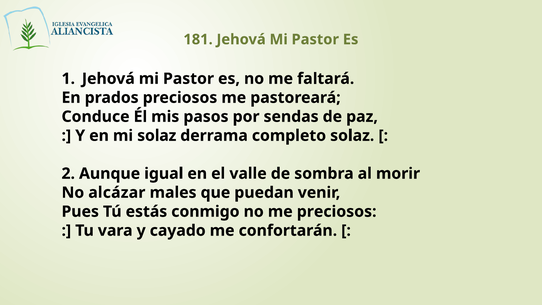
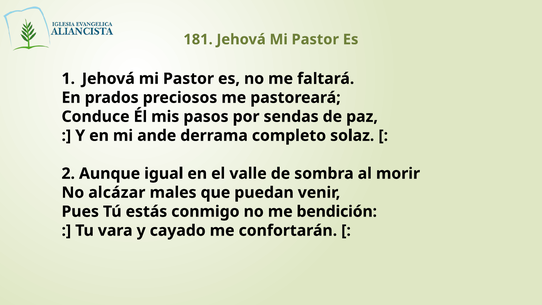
mi solaz: solaz -> ande
me preciosos: preciosos -> bendición
